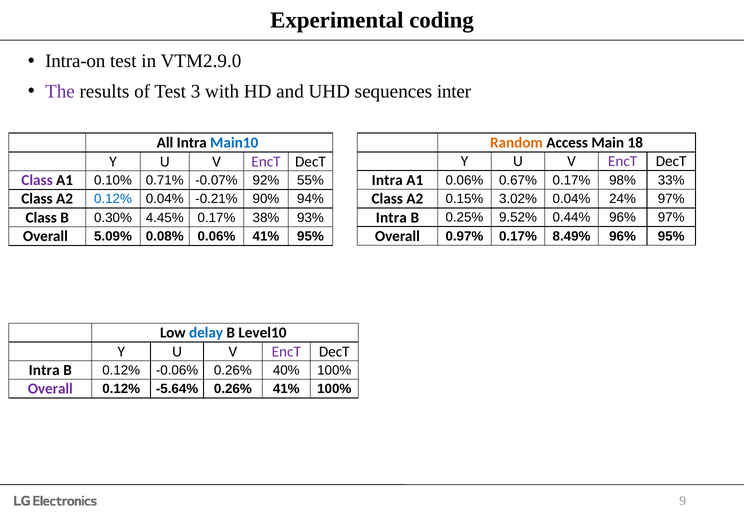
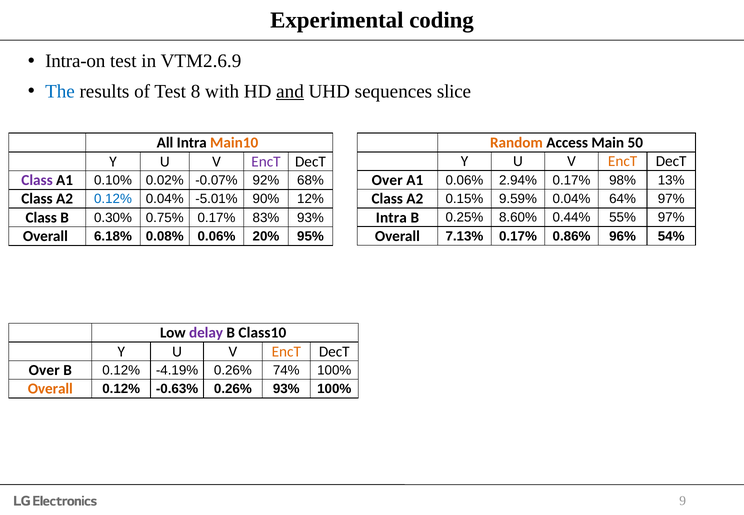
VTM2.9.0: VTM2.9.0 -> VTM2.6.9
The colour: purple -> blue
3: 3 -> 8
and underline: none -> present
inter: inter -> slice
Main10 colour: blue -> orange
18: 18 -> 50
EncT at (623, 161) colour: purple -> orange
Intra at (387, 180): Intra -> Over
0.67%: 0.67% -> 2.94%
33%: 33% -> 13%
0.71%: 0.71% -> 0.02%
55%: 55% -> 68%
3.02%: 3.02% -> 9.59%
24%: 24% -> 64%
-0.21%: -0.21% -> -5.01%
94%: 94% -> 12%
9.52%: 9.52% -> 8.60%
0.44% 96%: 96% -> 55%
4.45%: 4.45% -> 0.75%
38%: 38% -> 83%
0.97%: 0.97% -> 7.13%
8.49%: 8.49% -> 0.86%
96% 95%: 95% -> 54%
5.09%: 5.09% -> 6.18%
0.06% 41%: 41% -> 20%
delay colour: blue -> purple
Level10: Level10 -> Class10
EncT at (286, 352) colour: purple -> orange
Intra at (44, 370): Intra -> Over
-0.06%: -0.06% -> -4.19%
40%: 40% -> 74%
Overall at (50, 389) colour: purple -> orange
-5.64%: -5.64% -> -0.63%
0.26% 41%: 41% -> 93%
